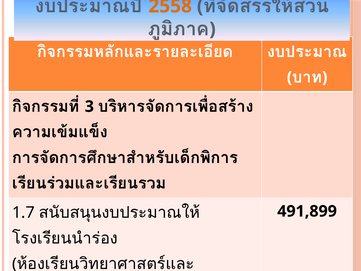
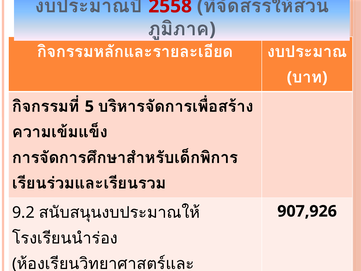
2558 colour: orange -> red
3 at (89, 106): 3 -> 5
1.7: 1.7 -> 9.2
491,899: 491,899 -> 907,926
